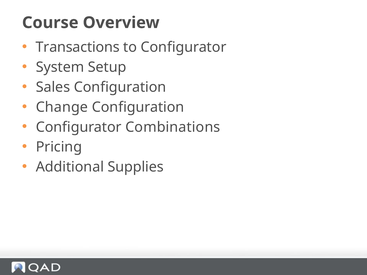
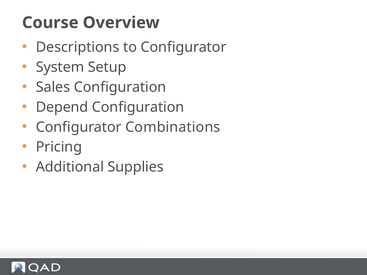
Transactions: Transactions -> Descriptions
Change: Change -> Depend
